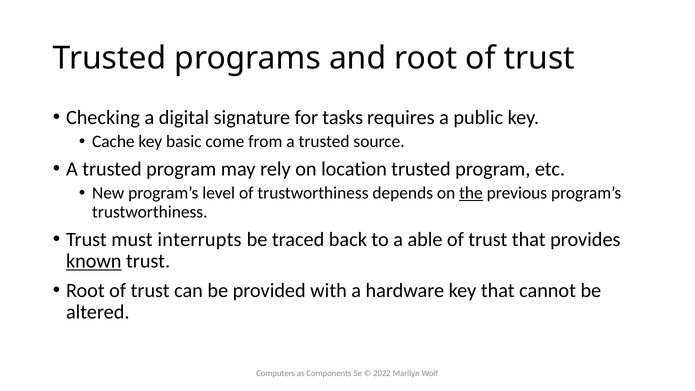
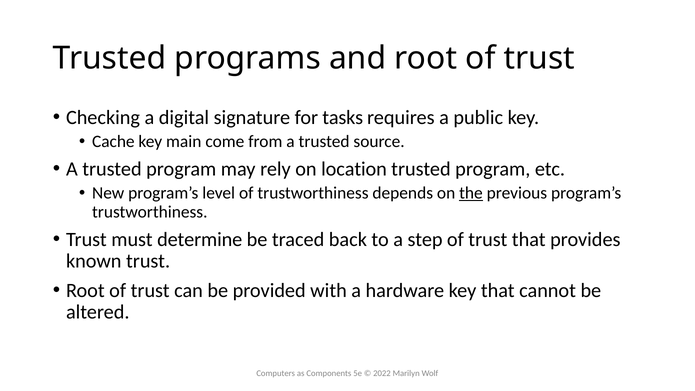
basic: basic -> main
interrupts: interrupts -> determine
able: able -> step
known underline: present -> none
